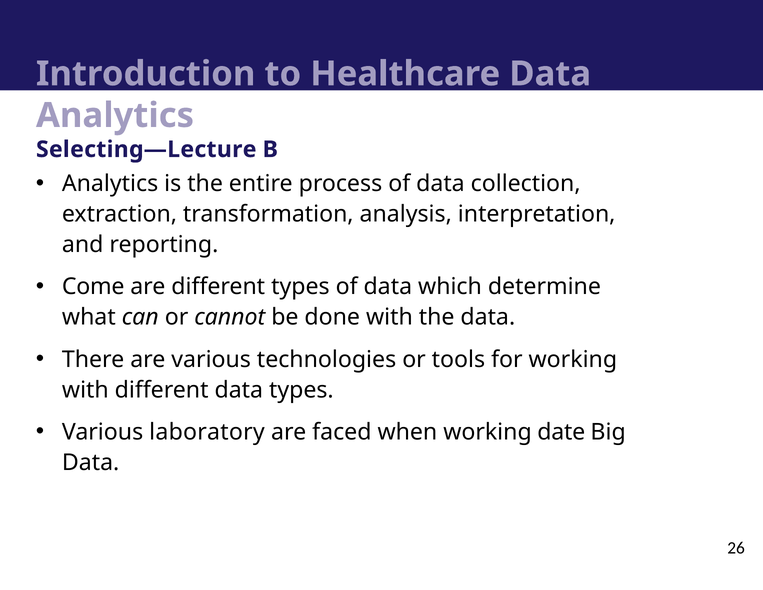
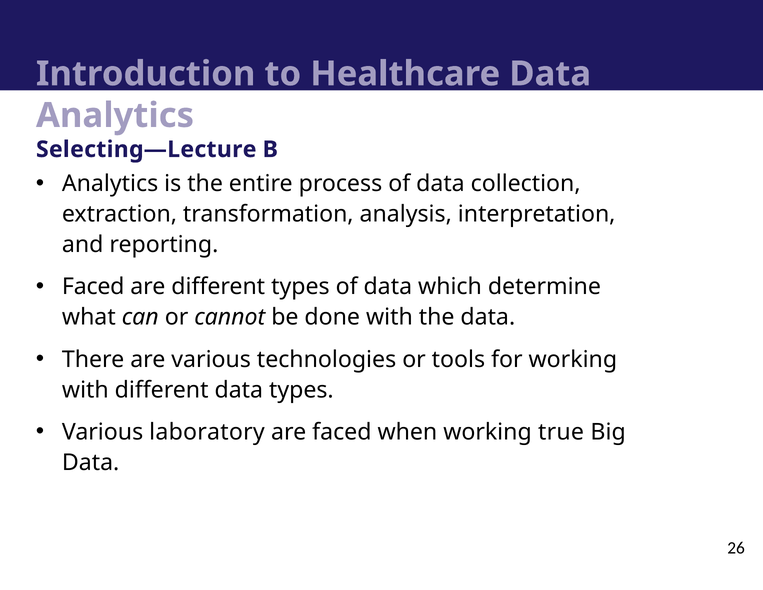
Come at (93, 287): Come -> Faced
date: date -> true
